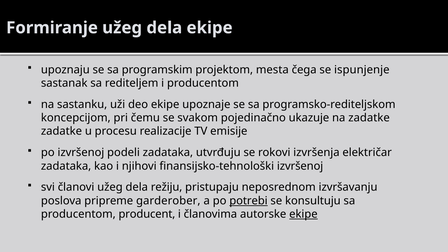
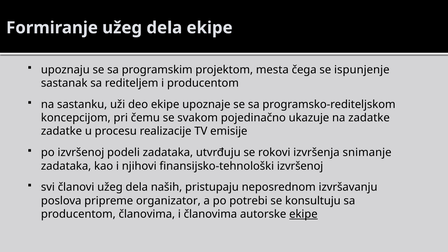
električar: električar -> snimanje
režiju: režiju -> naših
garderober: garderober -> organizator
potrebi underline: present -> none
producentom producent: producent -> članovima
